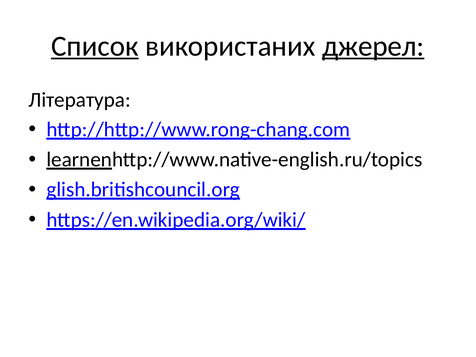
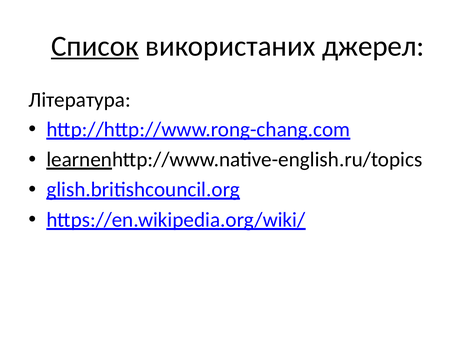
джерел underline: present -> none
